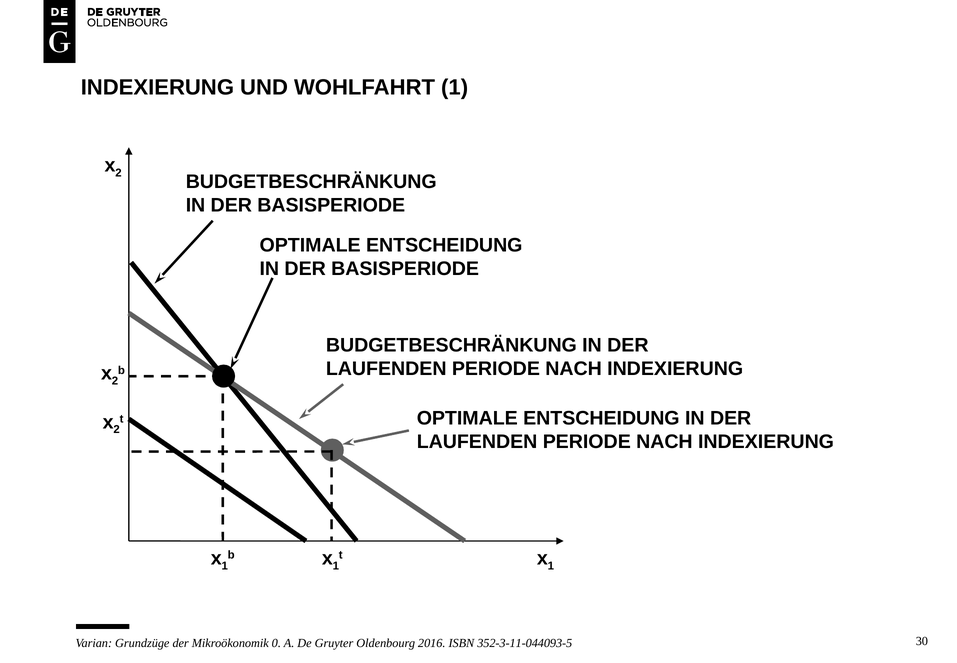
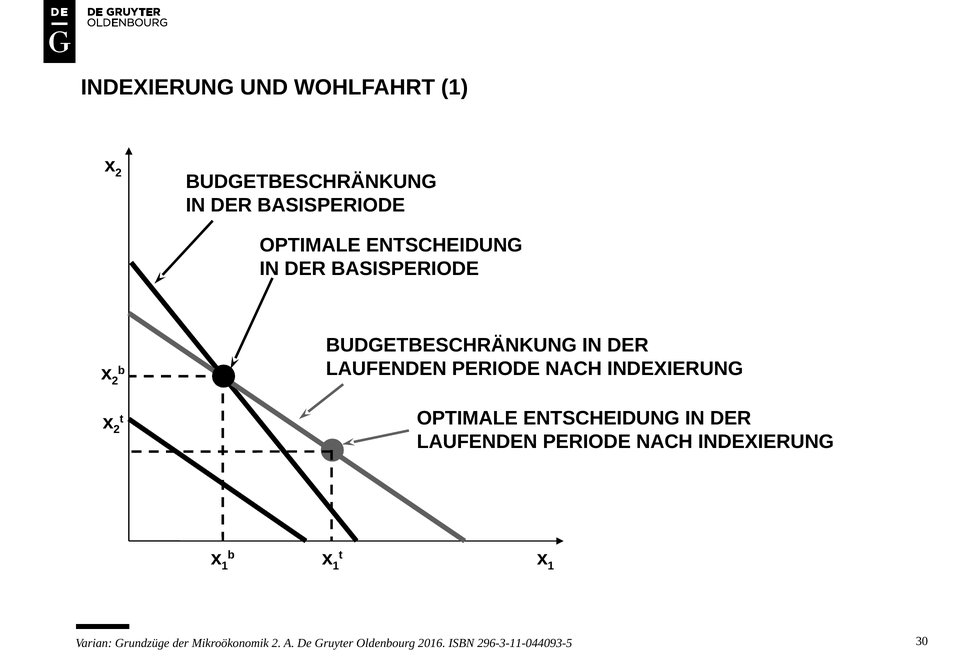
Mikroökonomik 0: 0 -> 2
352-3-11-044093-5: 352-3-11-044093-5 -> 296-3-11-044093-5
